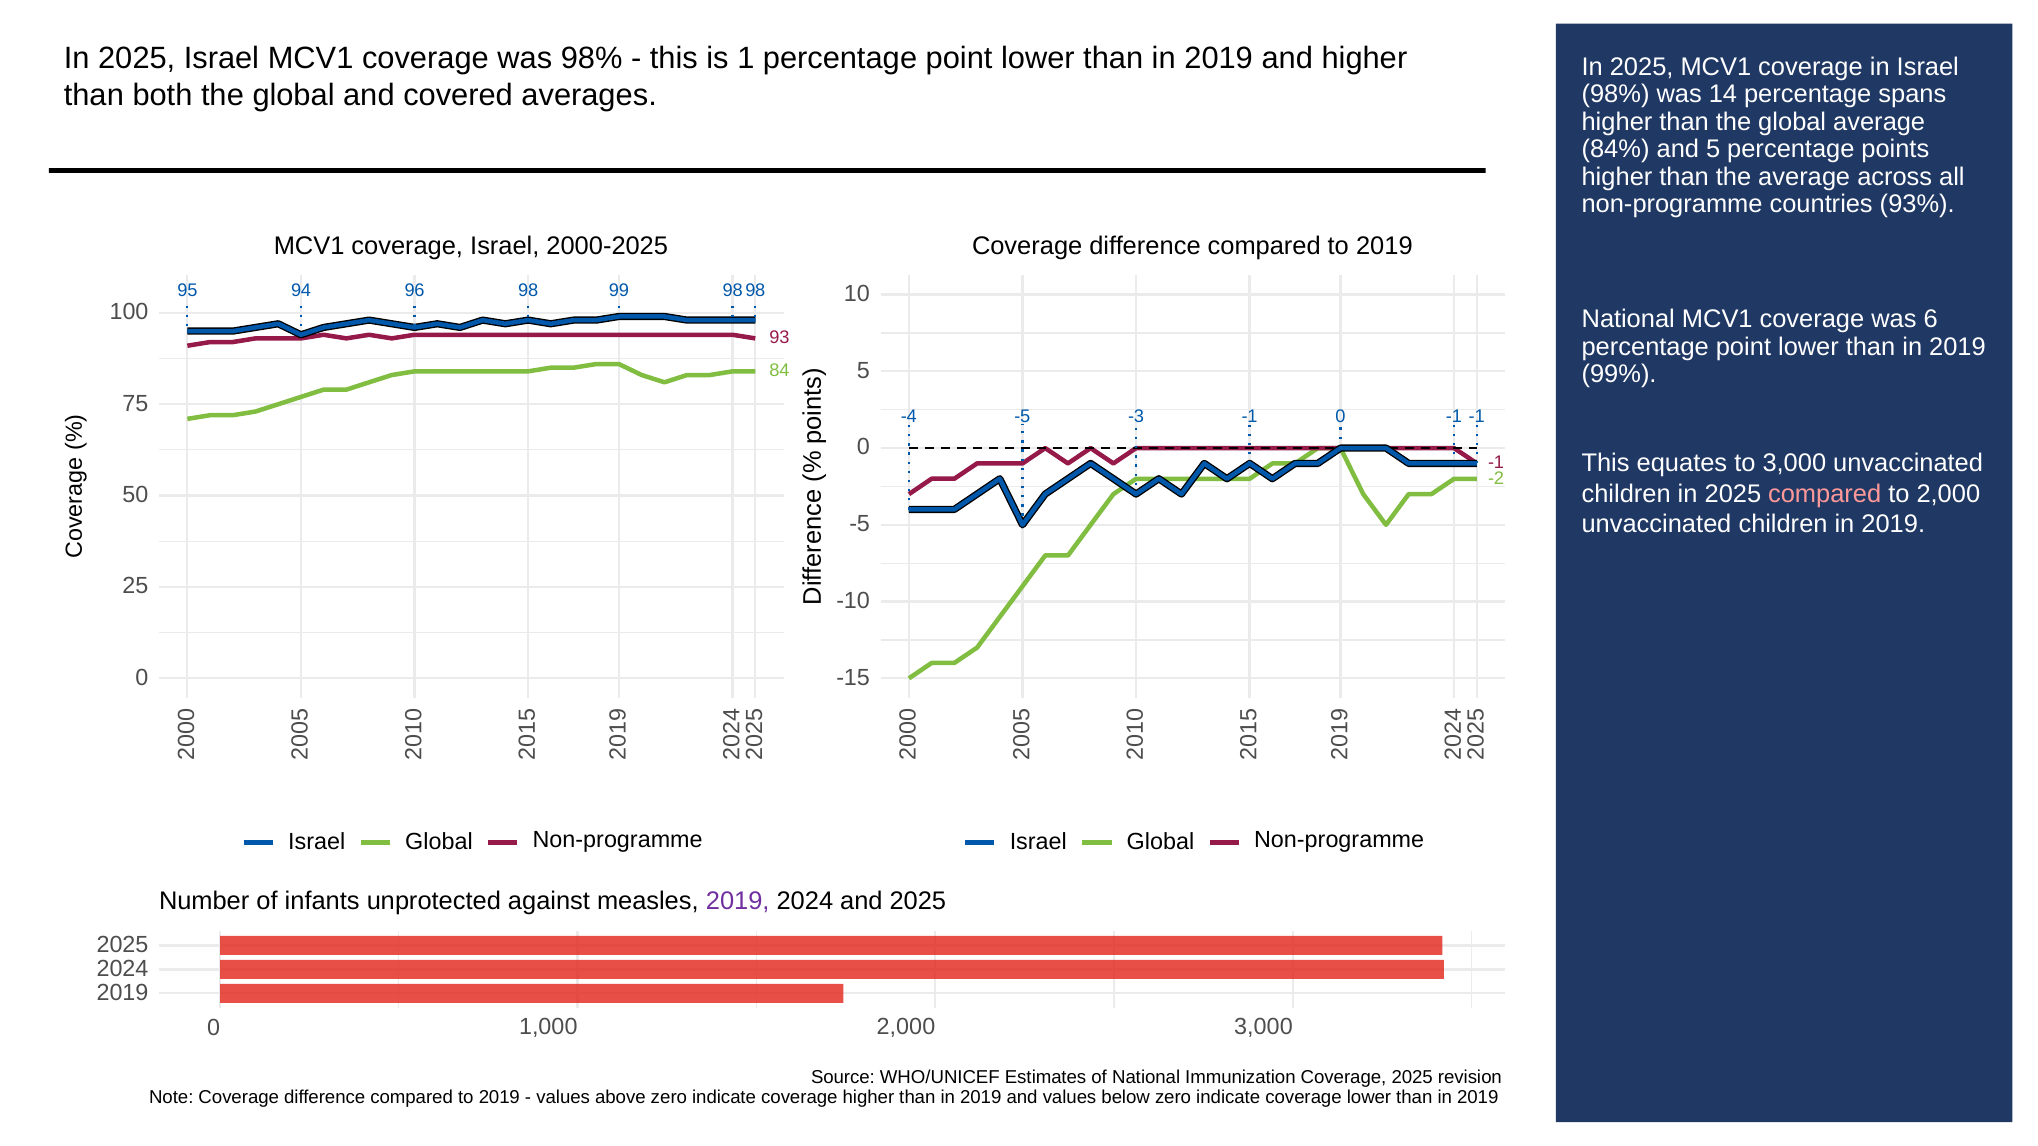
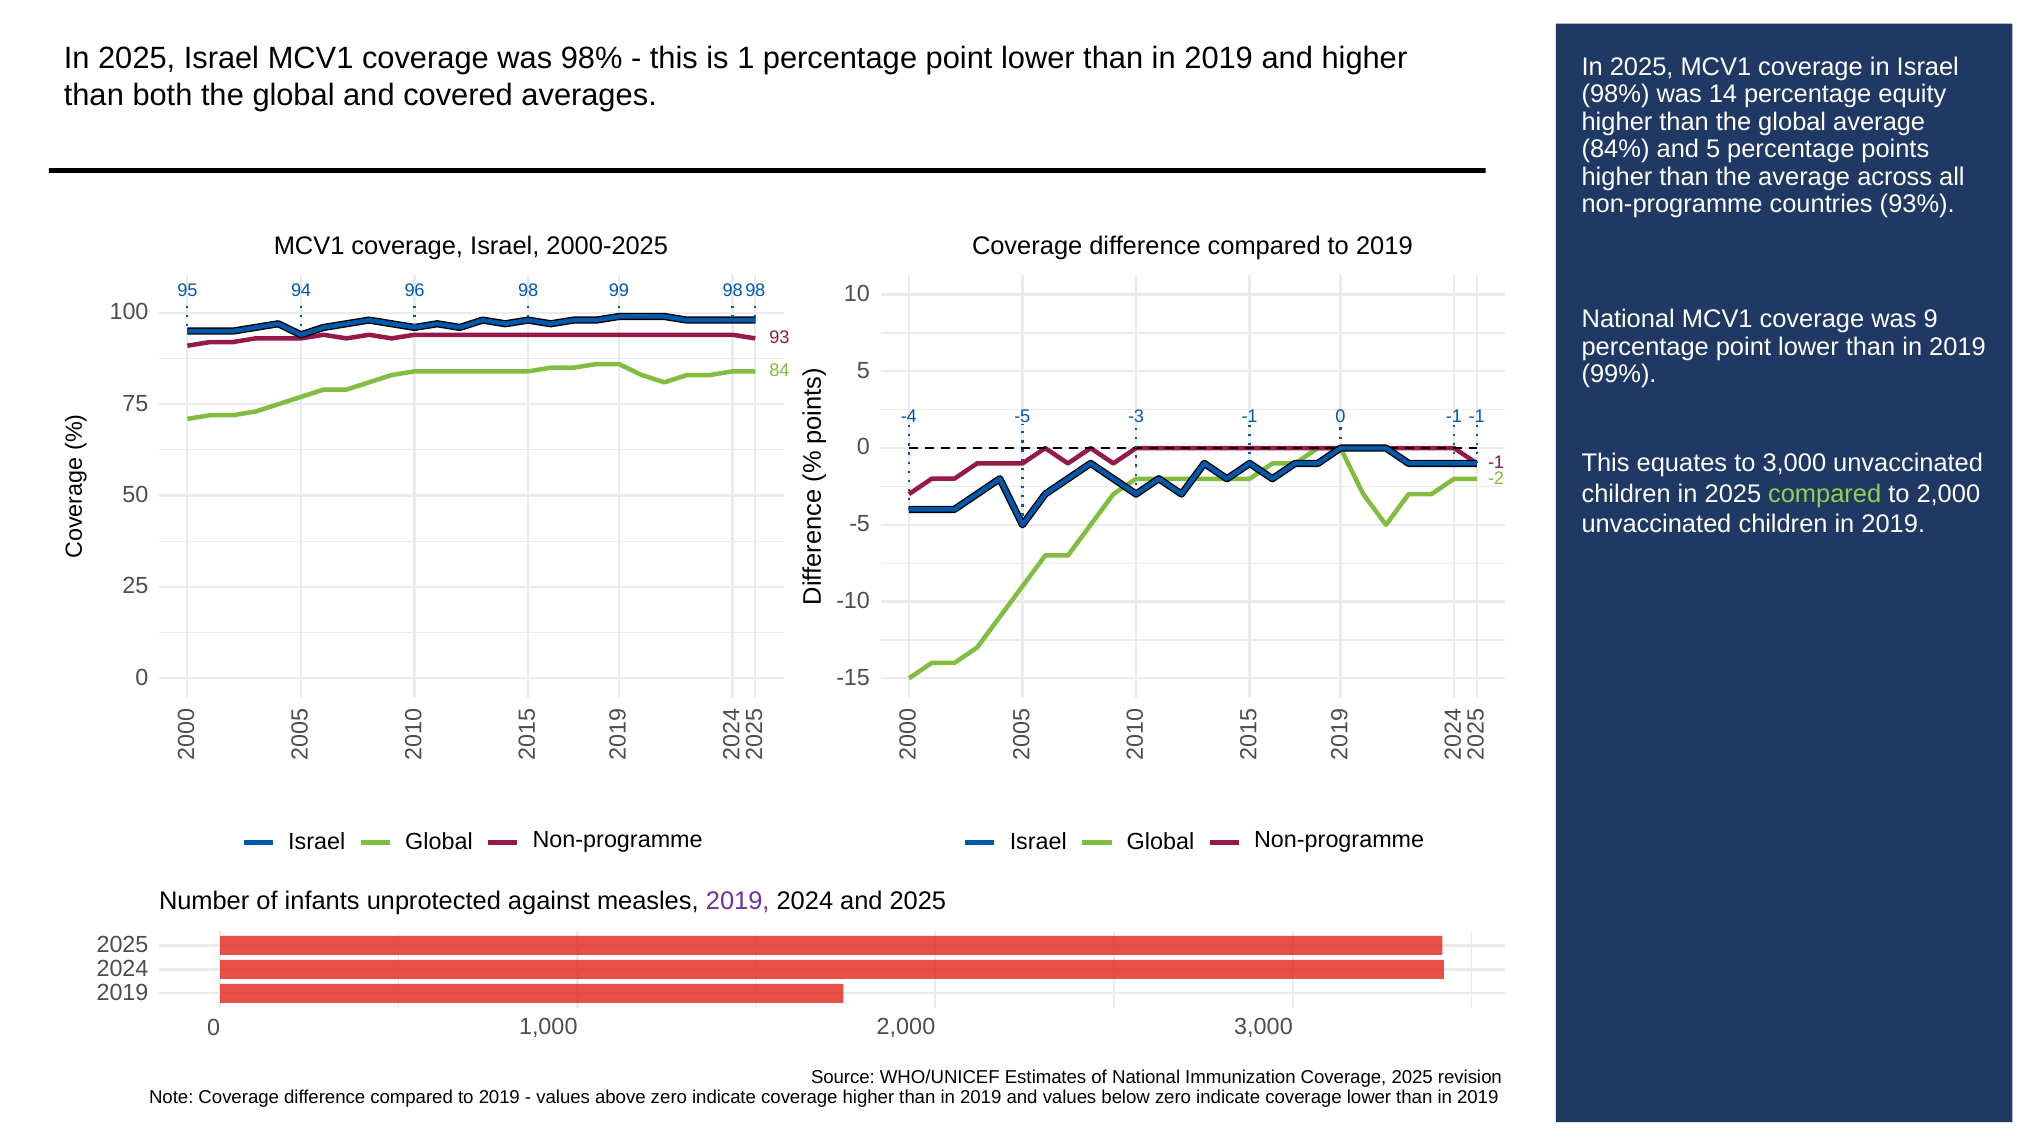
spans: spans -> equity
was 6: 6 -> 9
compared at (1825, 494) colour: pink -> light green
